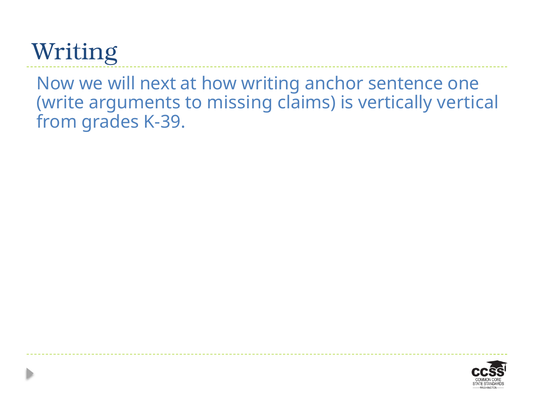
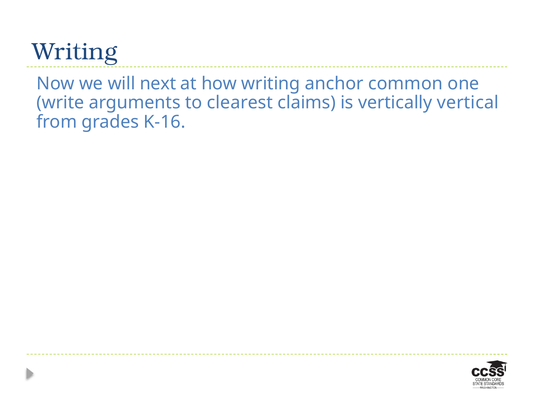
sentence: sentence -> common
missing: missing -> clearest
K-39: K-39 -> K-16
